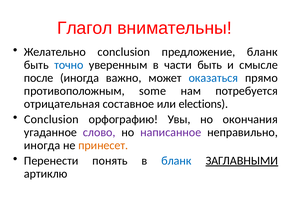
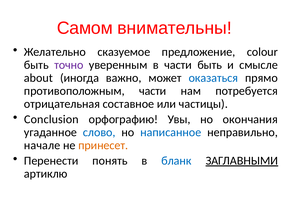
Глагол: Глагол -> Самом
Желательно conclusion: conclusion -> сказуемое
предложение бланк: бланк -> colour
точно colour: blue -> purple
после: после -> about
противоположным some: some -> части
elections: elections -> частицы
слово colour: purple -> blue
написанное colour: purple -> blue
иногда at (42, 145): иногда -> начале
